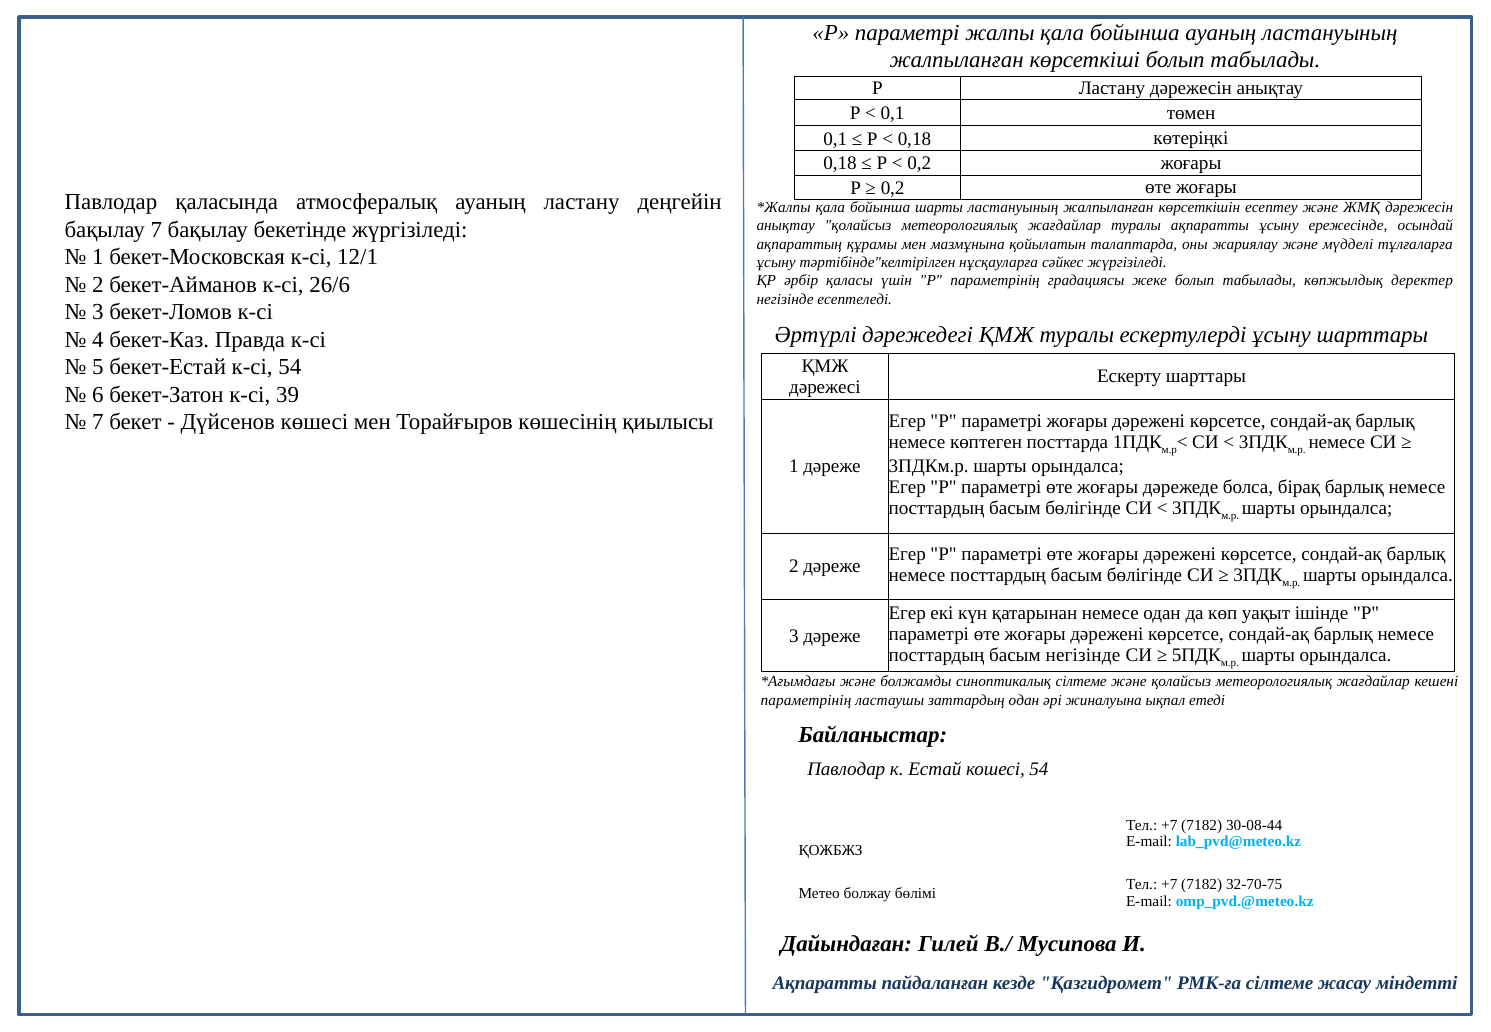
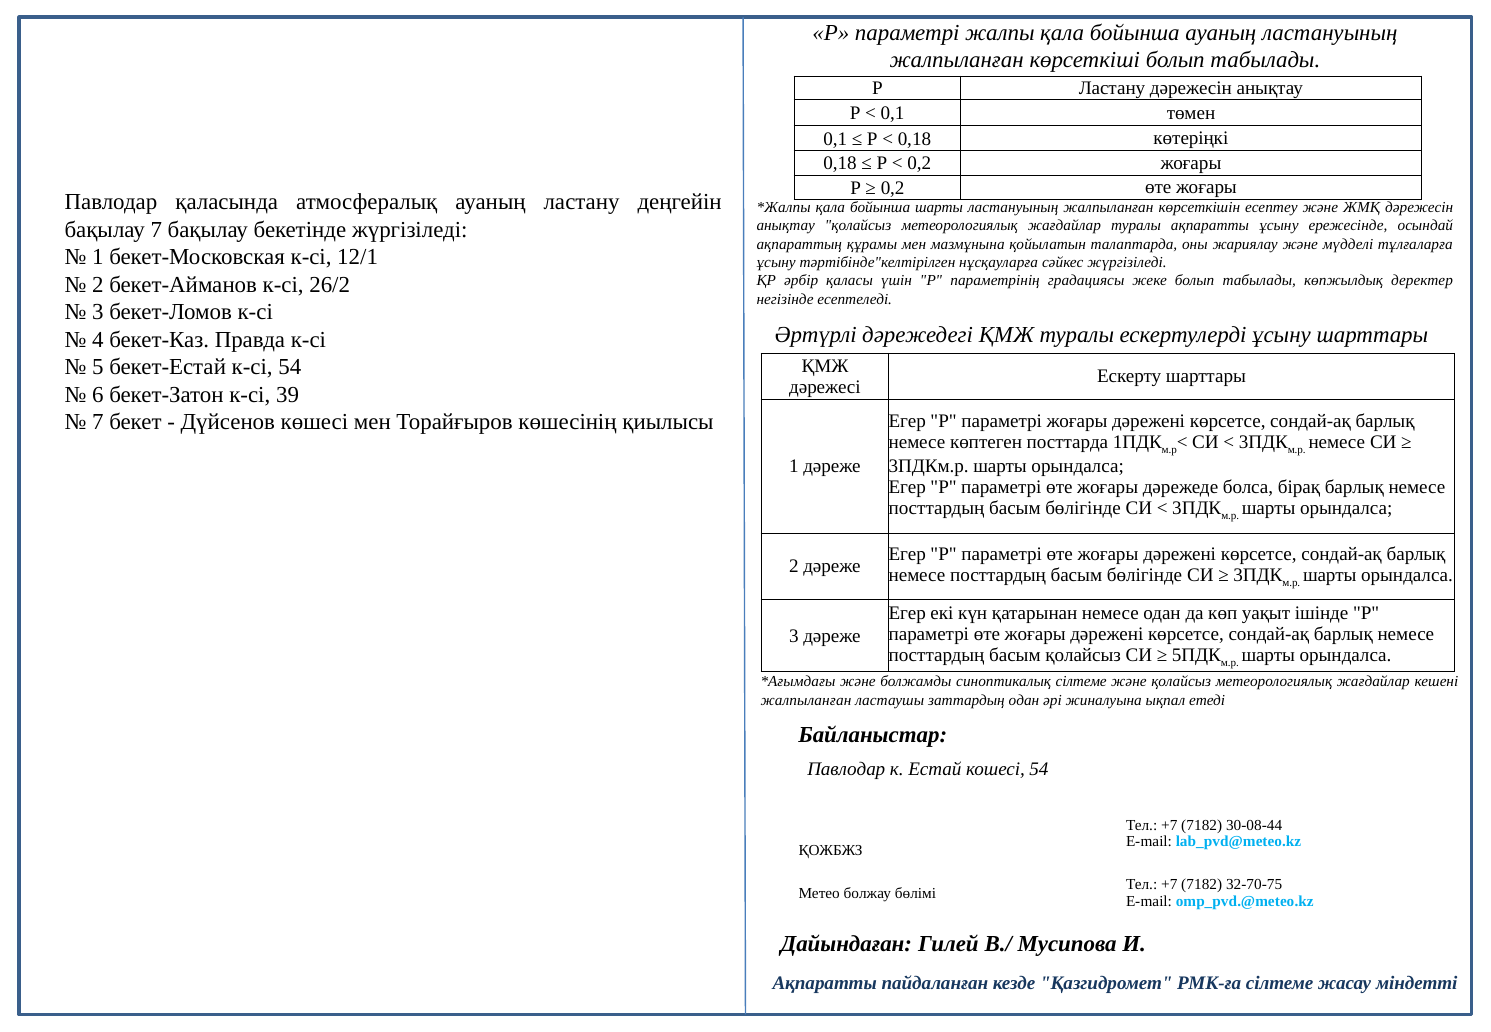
26/6: 26/6 -> 26/2
басым негізінде: негізінде -> қолайсыз
параметрінің at (806, 700): параметрінің -> жалпыланған
